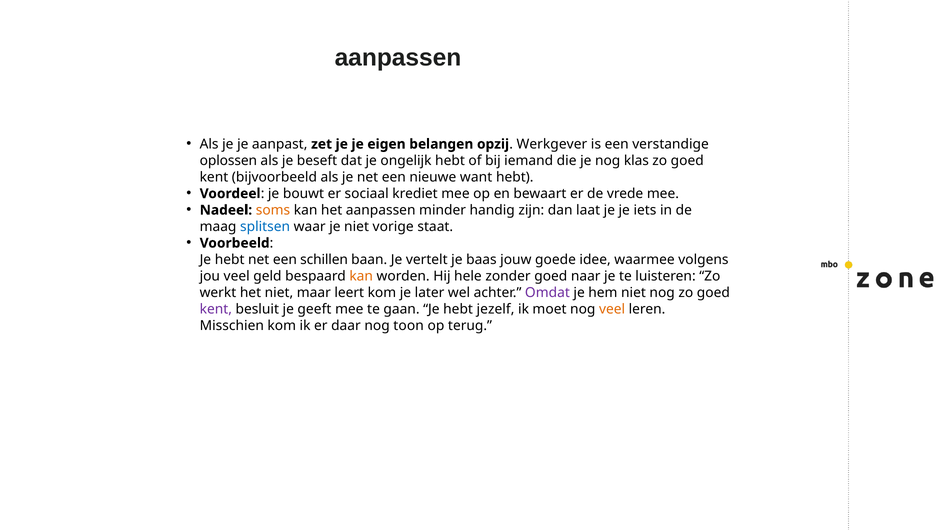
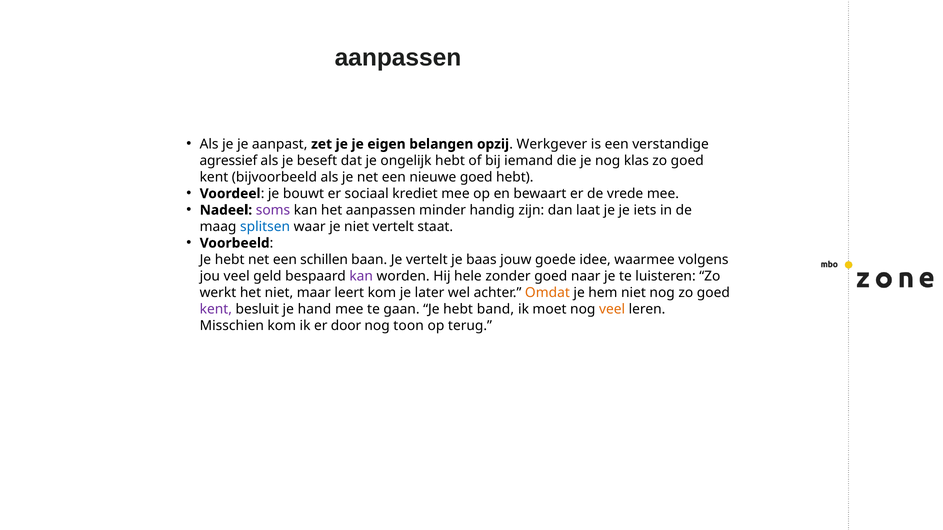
oplossen: oplossen -> agressief
nieuwe want: want -> goed
soms colour: orange -> purple
niet vorige: vorige -> vertelt
kan at (361, 276) colour: orange -> purple
Omdat colour: purple -> orange
geeft: geeft -> hand
jezelf: jezelf -> band
daar: daar -> door
